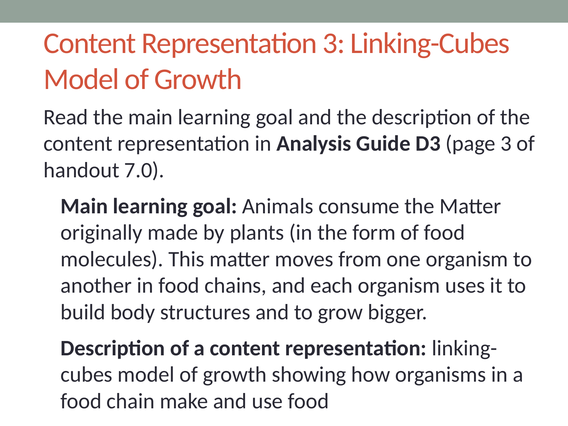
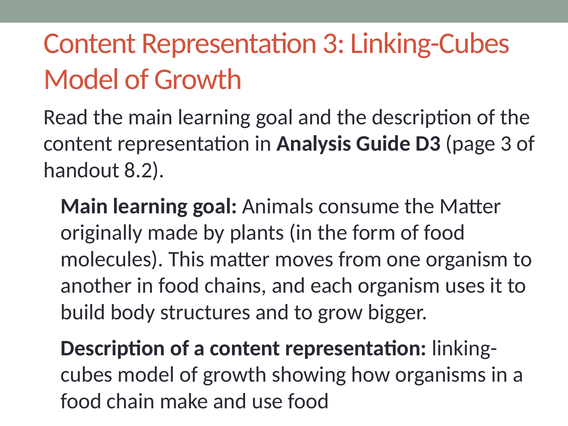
7.0: 7.0 -> 8.2
